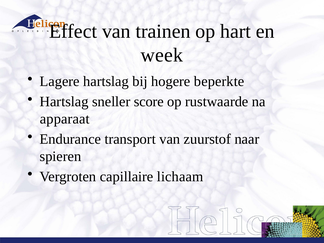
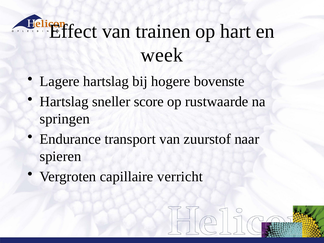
beperkte: beperkte -> bovenste
apparaat: apparaat -> springen
lichaam: lichaam -> verricht
